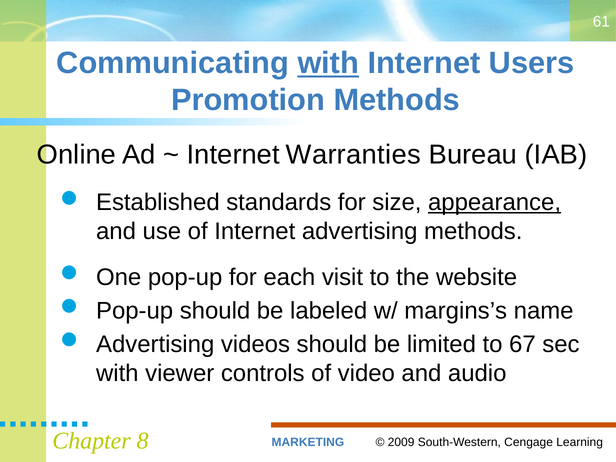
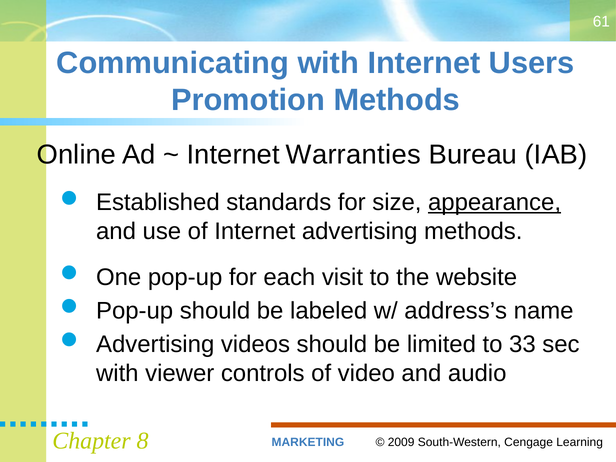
with at (328, 63) underline: present -> none
margins’s: margins’s -> address’s
67: 67 -> 33
